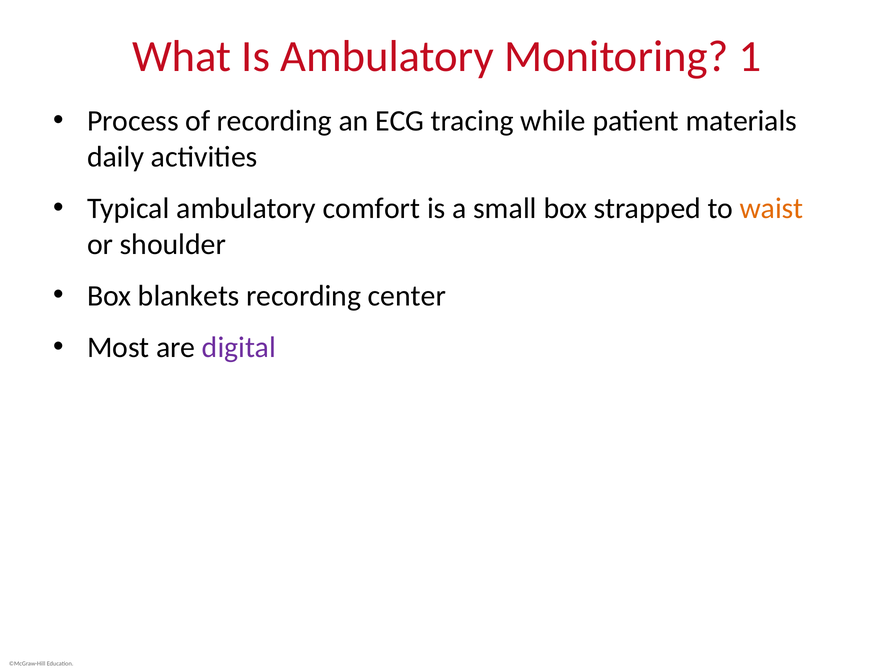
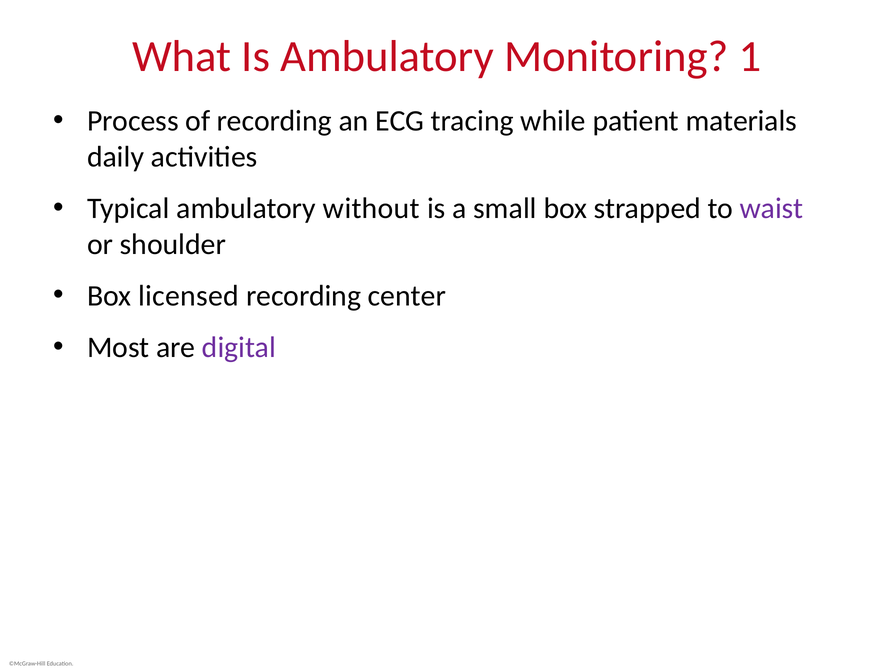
comfort: comfort -> without
waist colour: orange -> purple
blankets: blankets -> licensed
